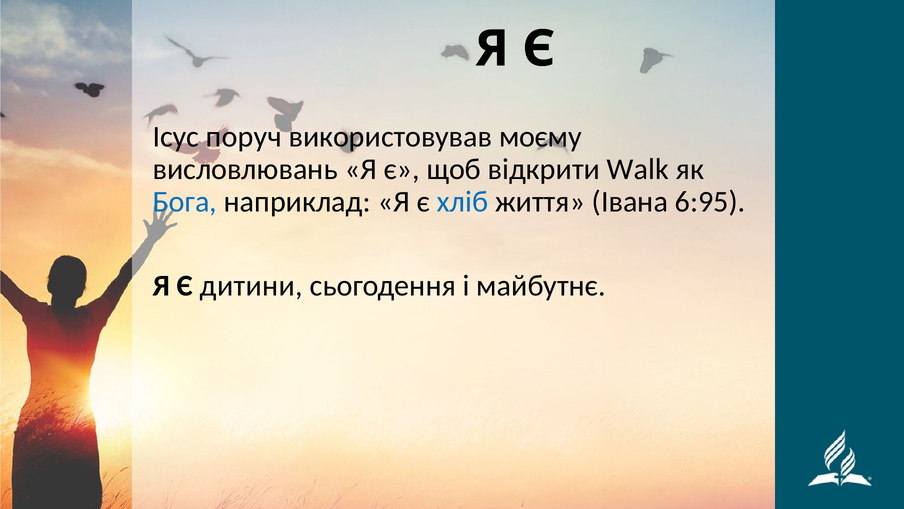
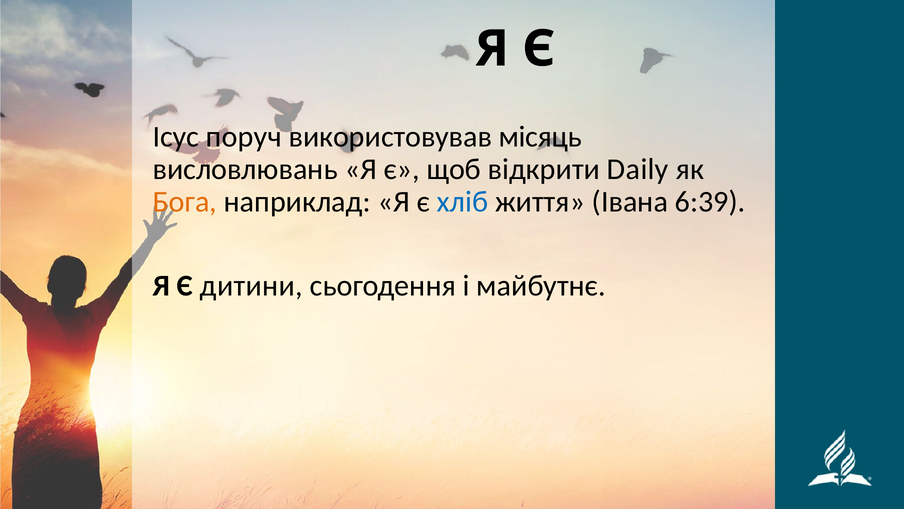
моєму: моєму -> місяць
Walk: Walk -> Daily
Бога colour: blue -> orange
6:95: 6:95 -> 6:39
